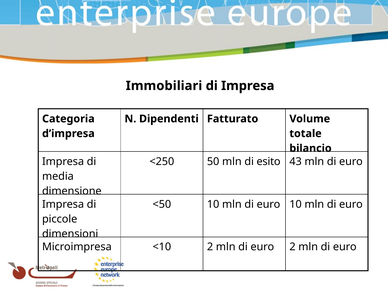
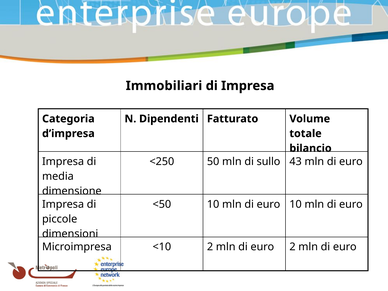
esito: esito -> sullo
